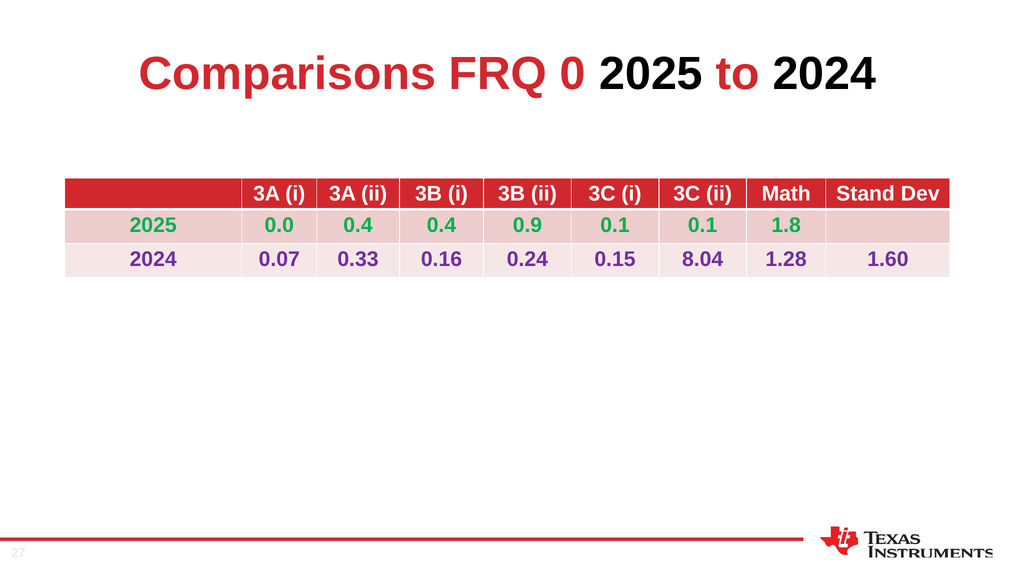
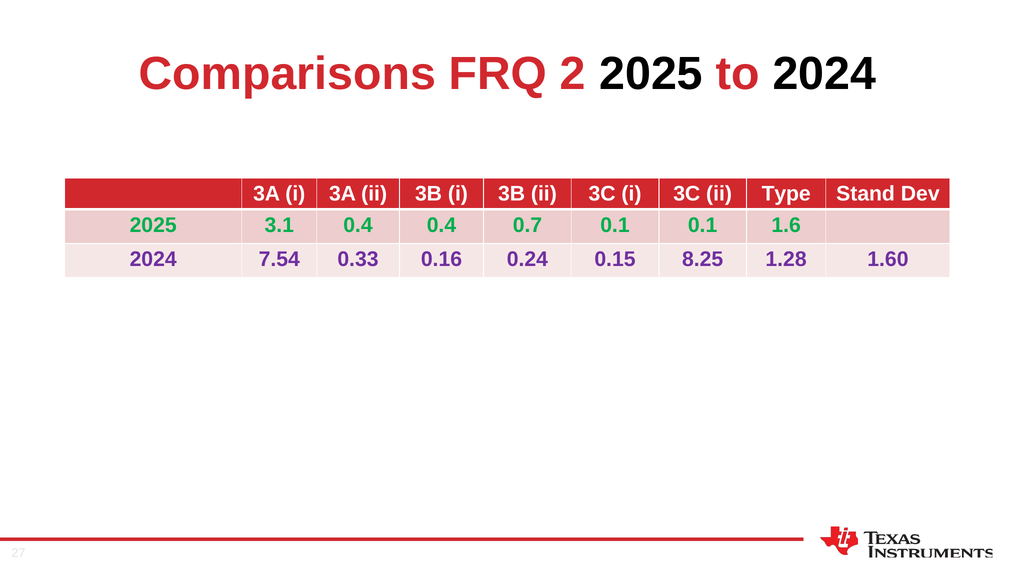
0: 0 -> 2
Math: Math -> Type
0.0: 0.0 -> 3.1
0.9: 0.9 -> 0.7
1.8: 1.8 -> 1.6
0.07: 0.07 -> 7.54
8.04: 8.04 -> 8.25
